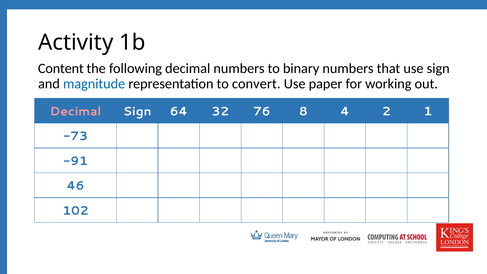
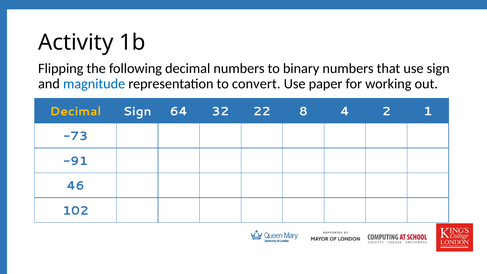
Content: Content -> Flipping
Decimal at (76, 111) colour: pink -> yellow
76: 76 -> 22
